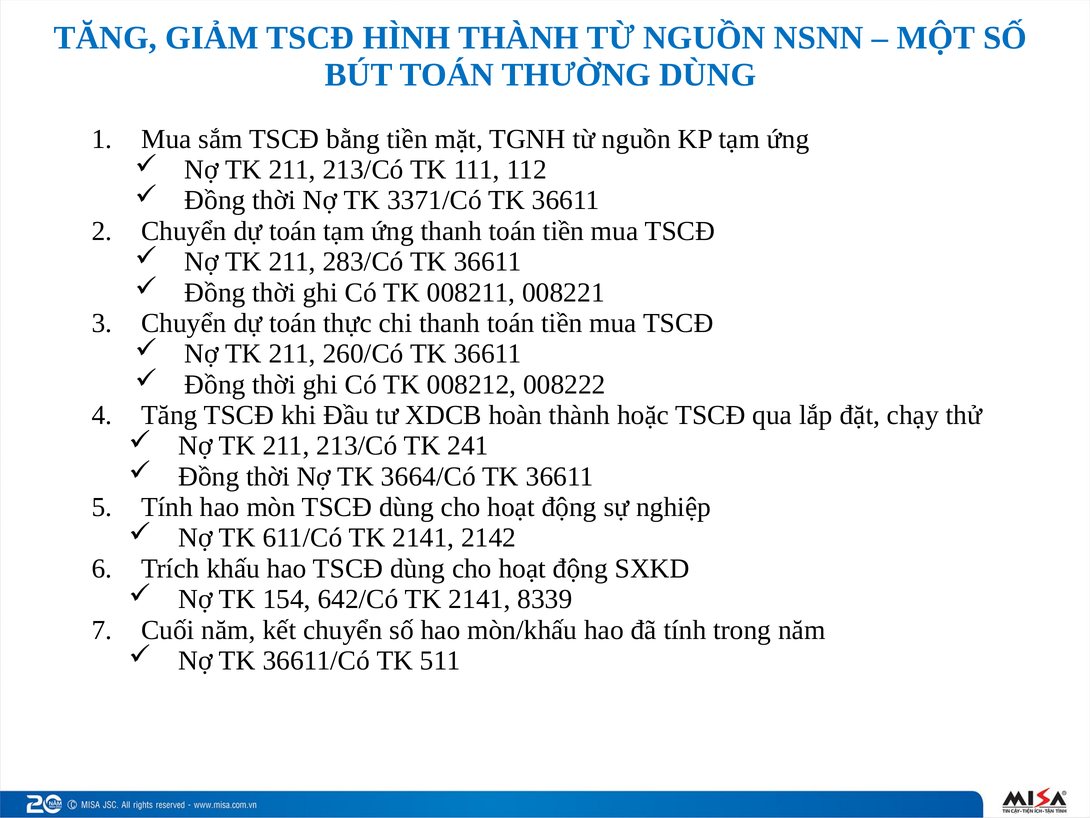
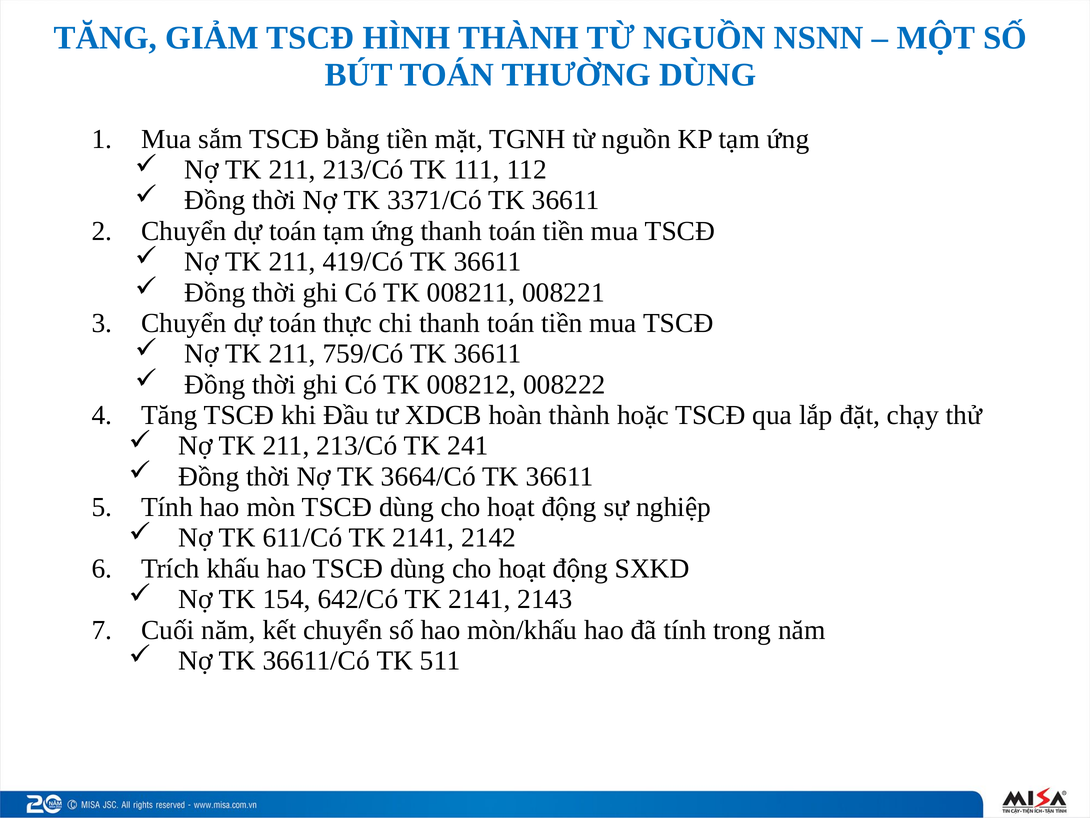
283/Có: 283/Có -> 419/Có
260/Có: 260/Có -> 759/Có
8339: 8339 -> 2143
